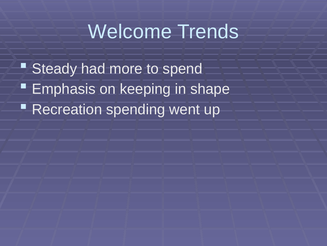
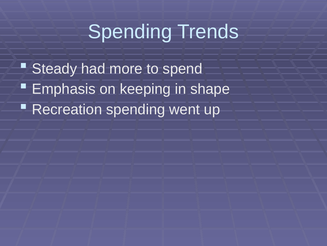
Welcome at (130, 32): Welcome -> Spending
